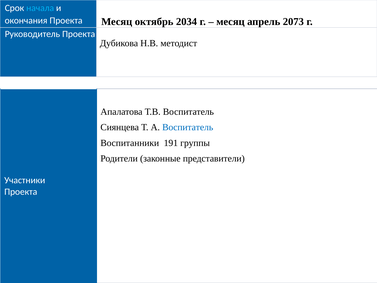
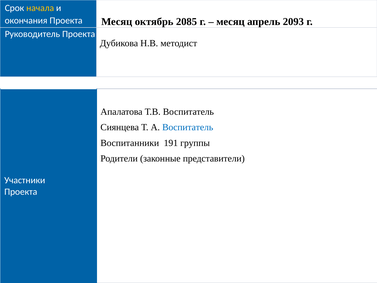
начала colour: light blue -> yellow
2034: 2034 -> 2085
2073: 2073 -> 2093
